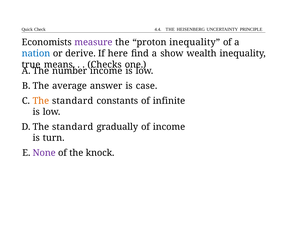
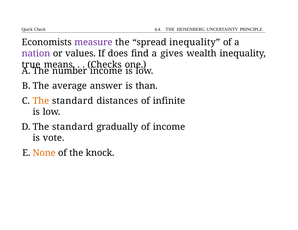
proton: proton -> spread
nation colour: blue -> purple
derive: derive -> values
here: here -> does
show: show -> gives
case: case -> than
constants: constants -> distances
turn: turn -> vote
None colour: purple -> orange
